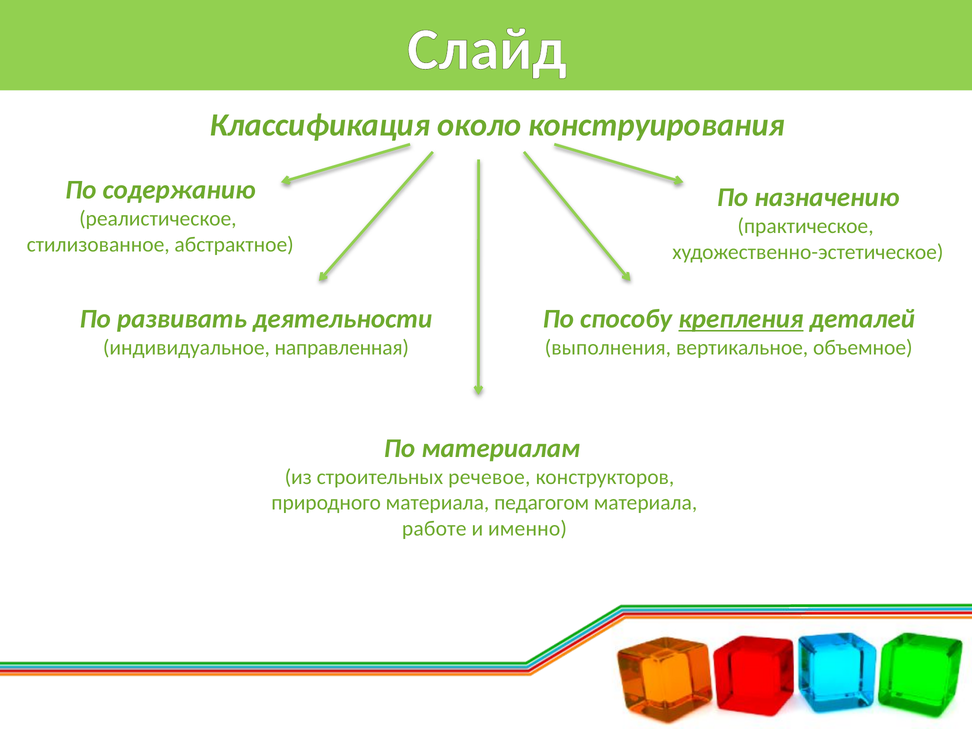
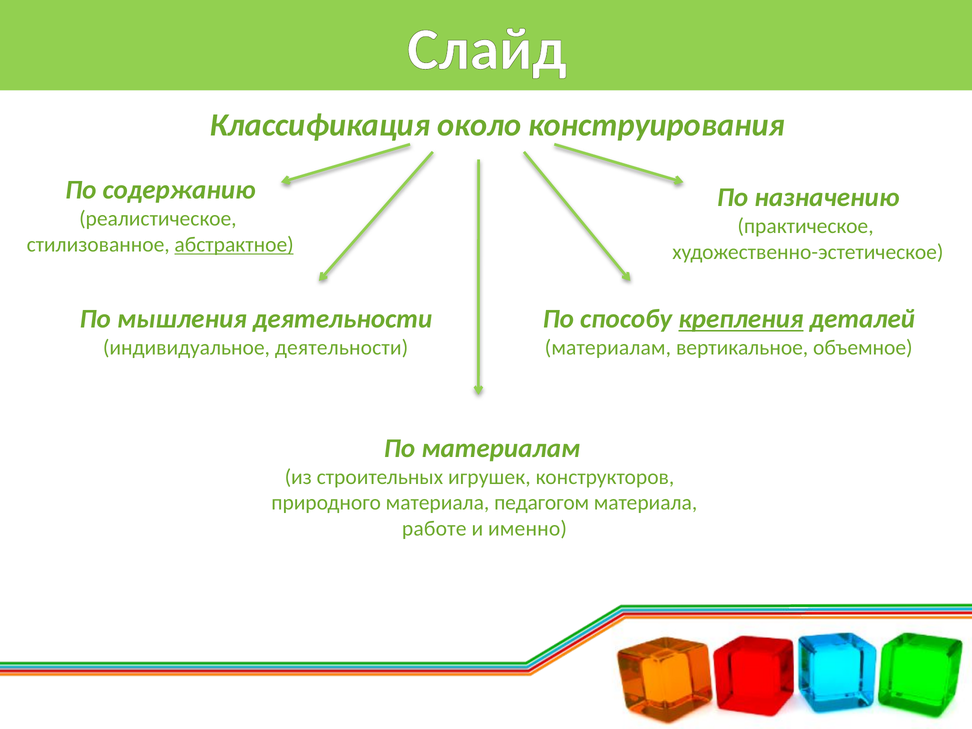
абстрактное underline: none -> present
развивать: развивать -> мышления
индивидуальное направленная: направленная -> деятельности
выполнения at (608, 348): выполнения -> материалам
речевое: речевое -> игрушек
